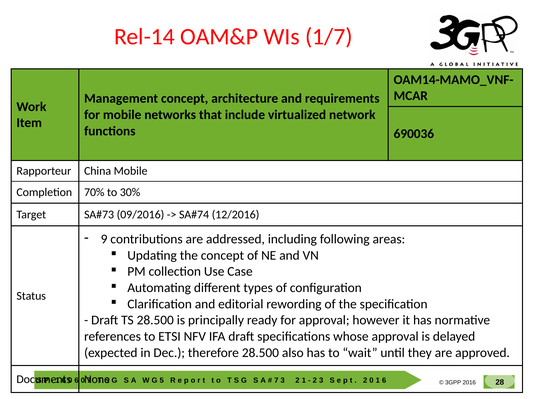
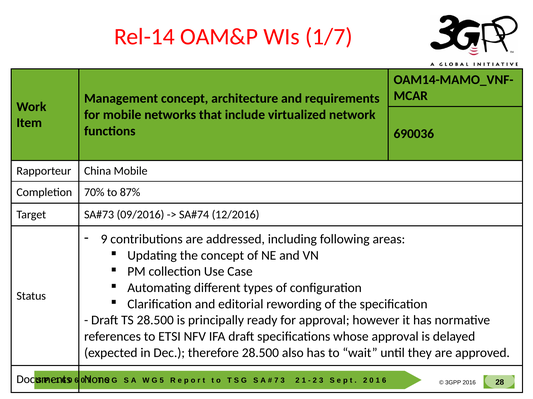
30%: 30% -> 87%
